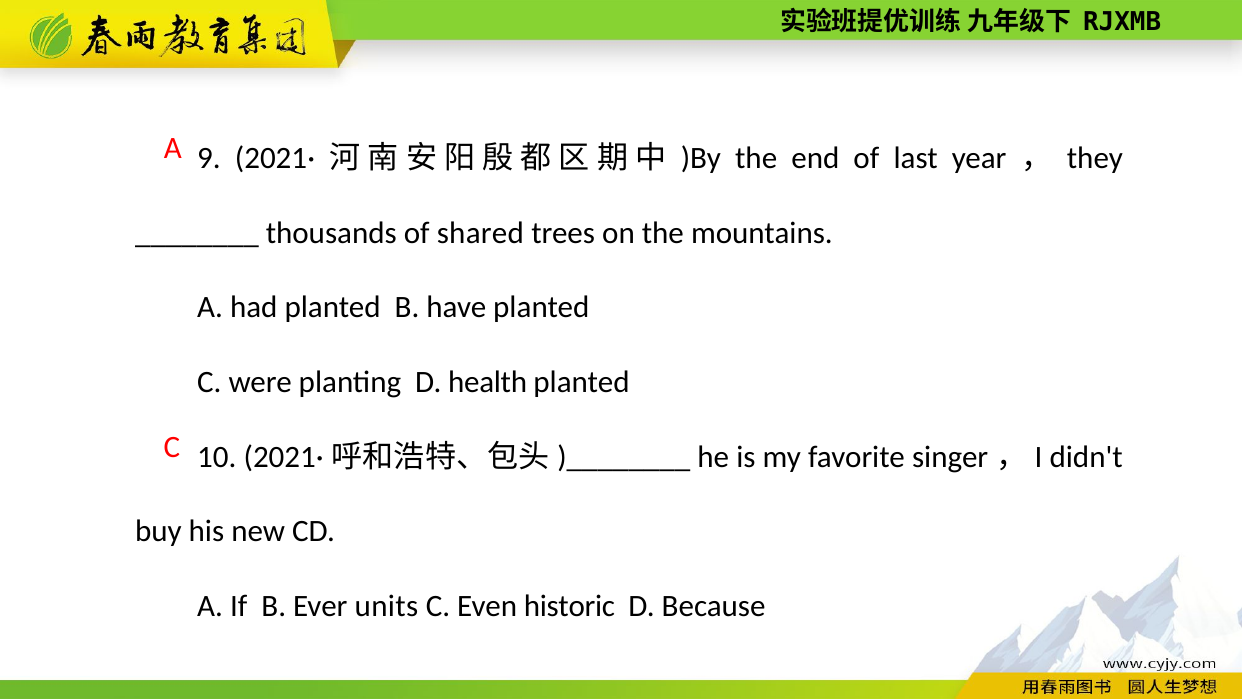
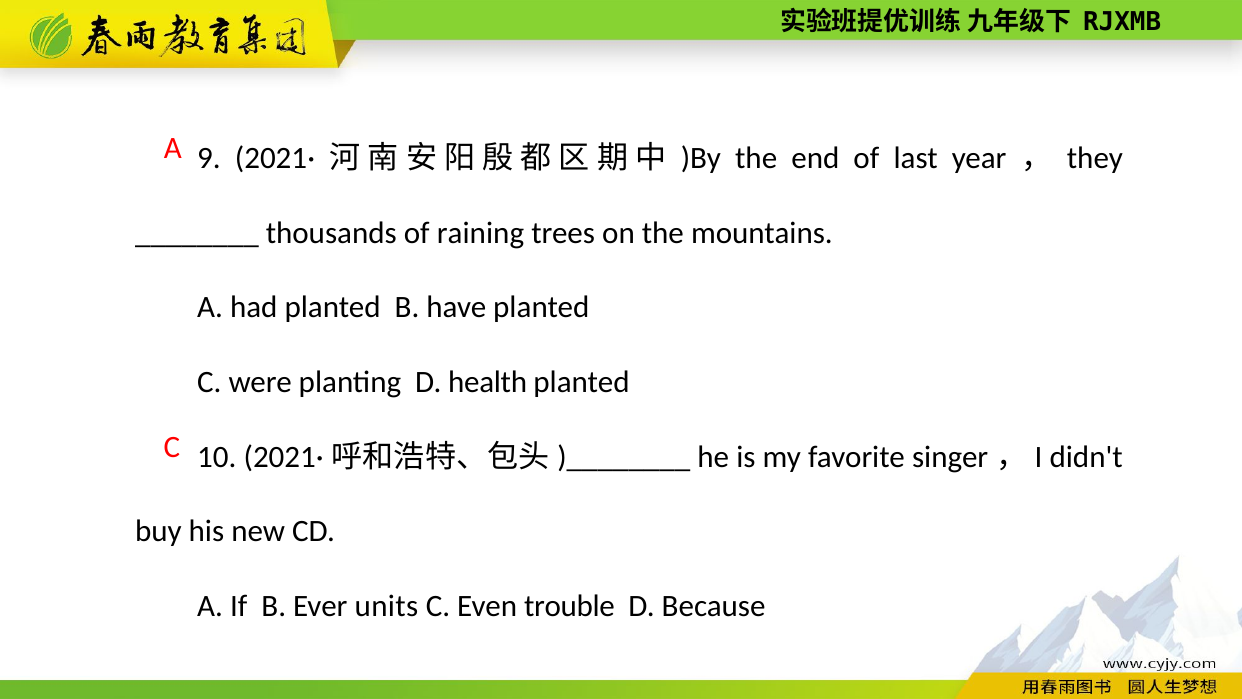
shared: shared -> raining
historic: historic -> trouble
